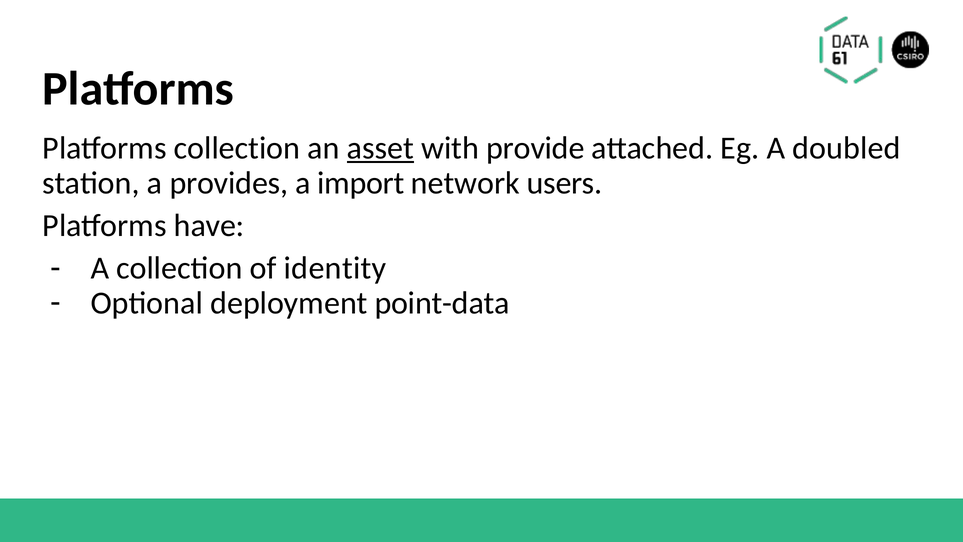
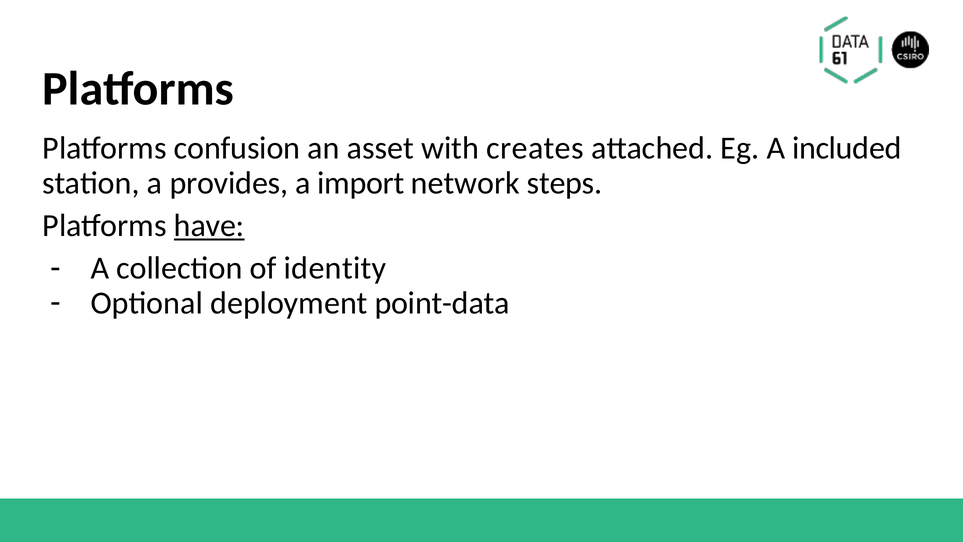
Platforms collection: collection -> confusion
asset underline: present -> none
provide: provide -> creates
doubled: doubled -> included
users: users -> steps
have underline: none -> present
